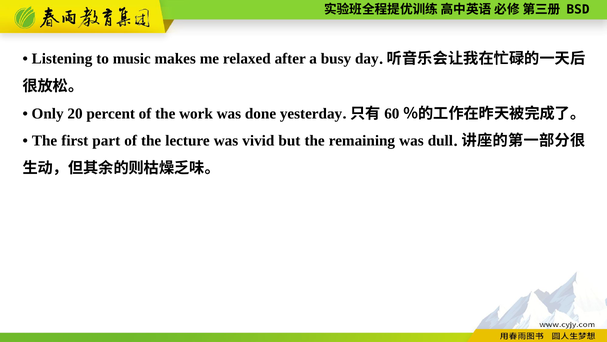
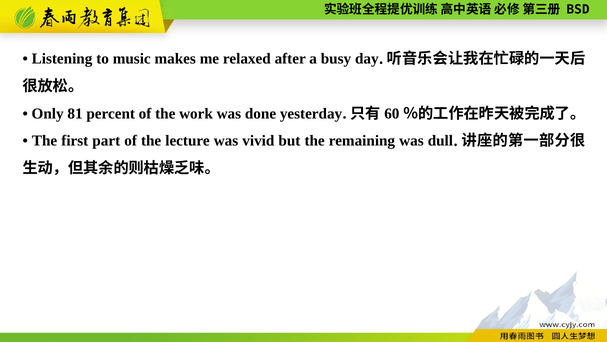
20: 20 -> 81
